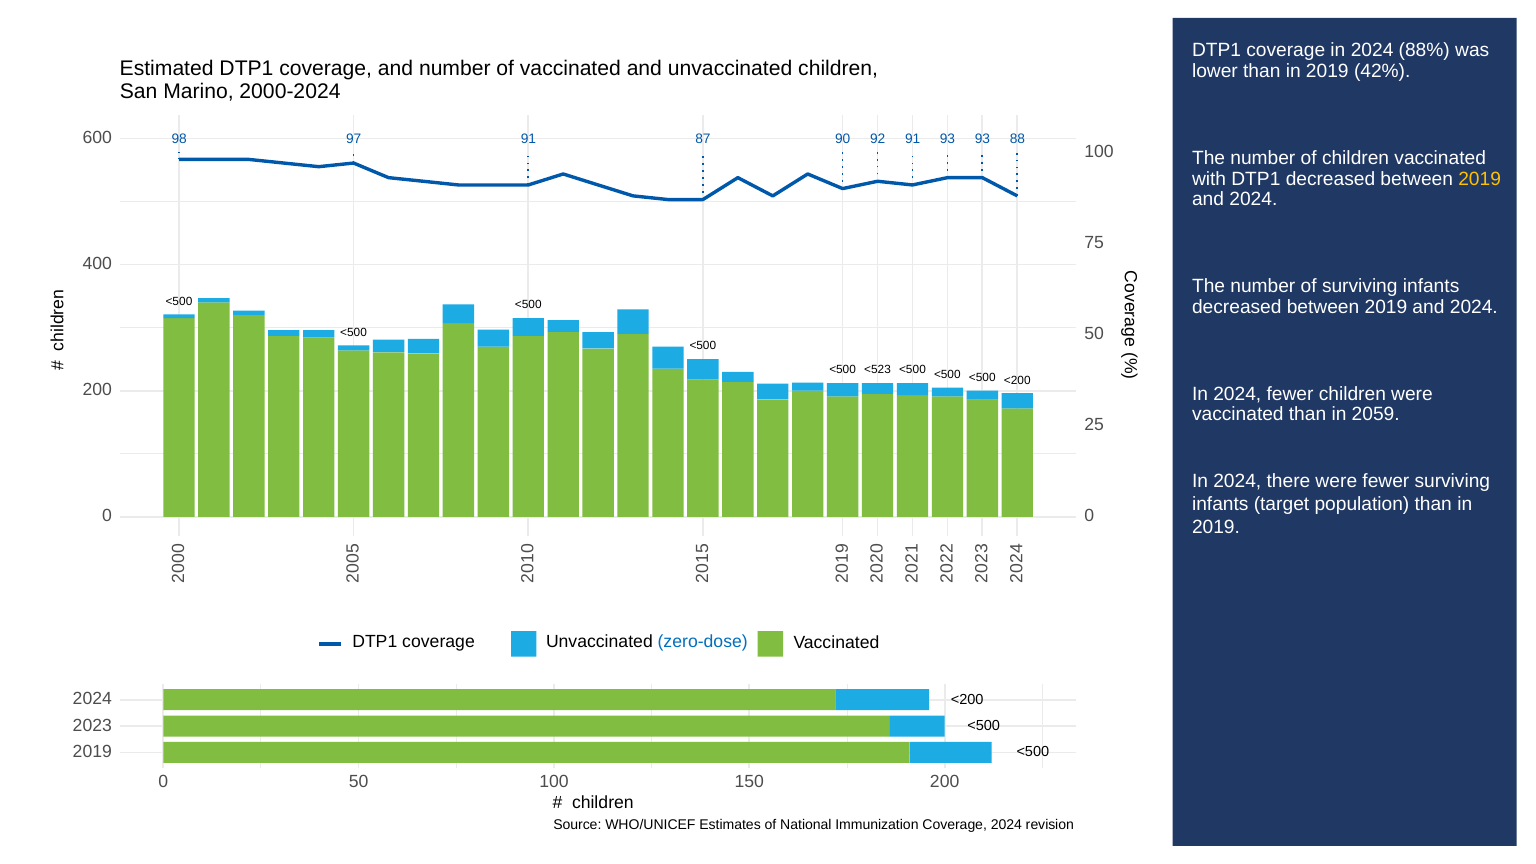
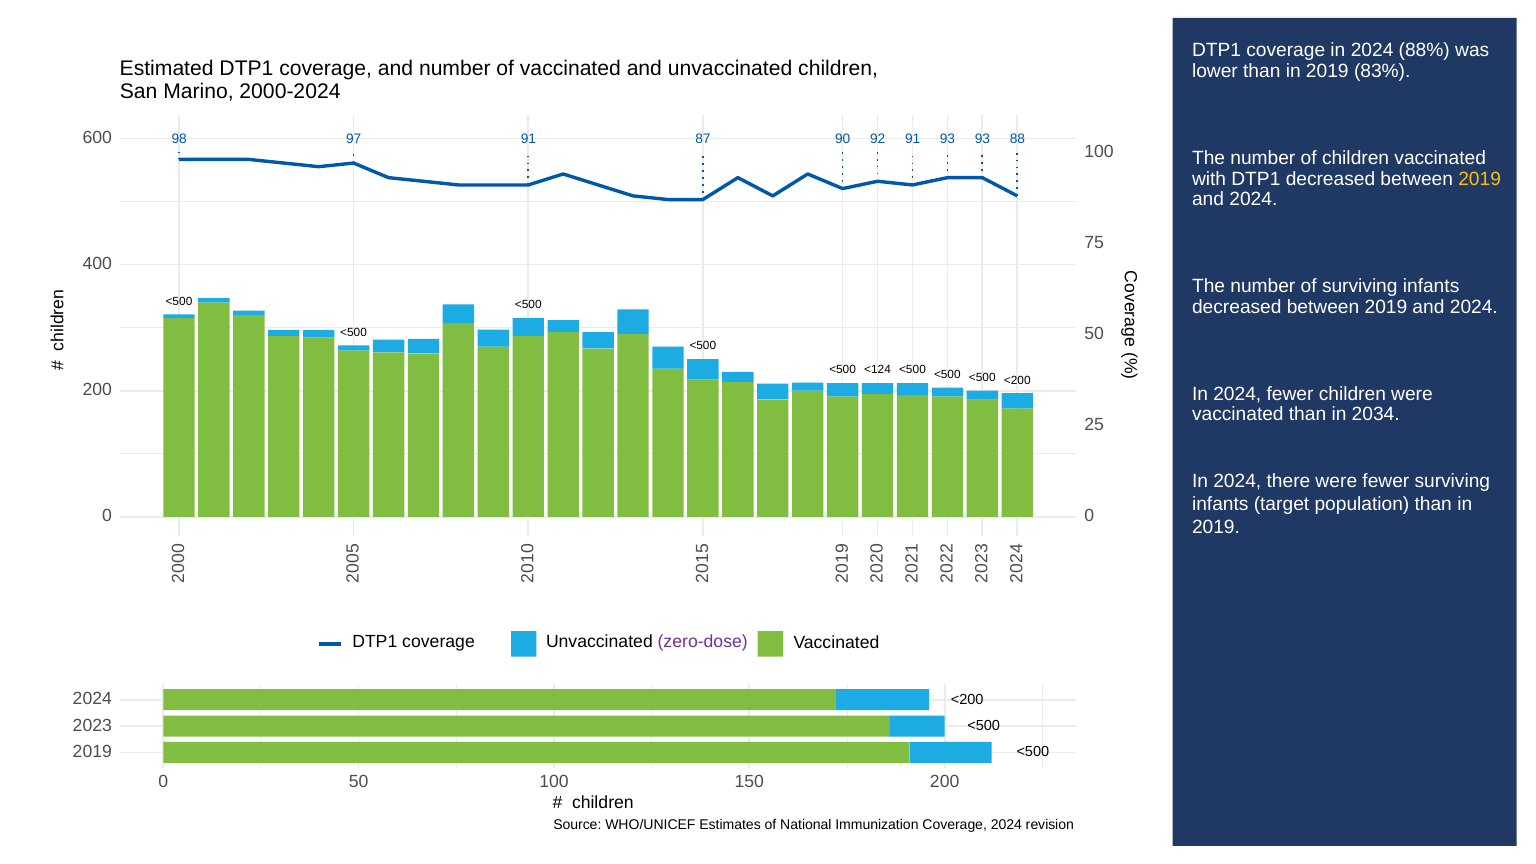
42%: 42% -> 83%
<523: <523 -> <124
2059: 2059 -> 2034
zero-dose colour: blue -> purple
